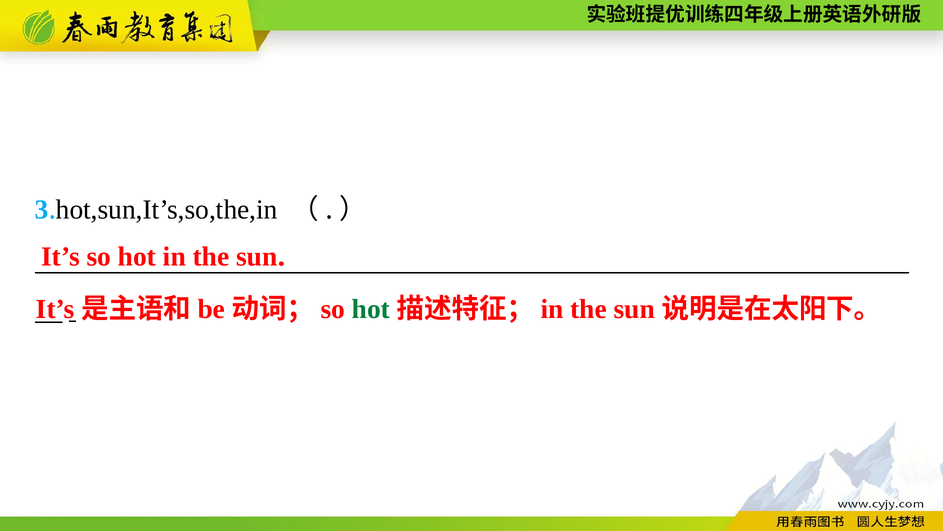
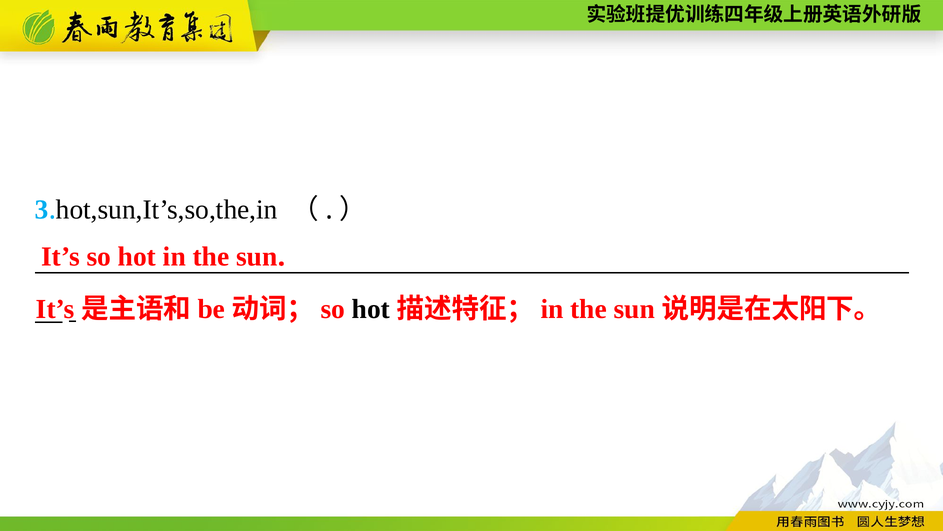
hot at (371, 309) colour: green -> black
